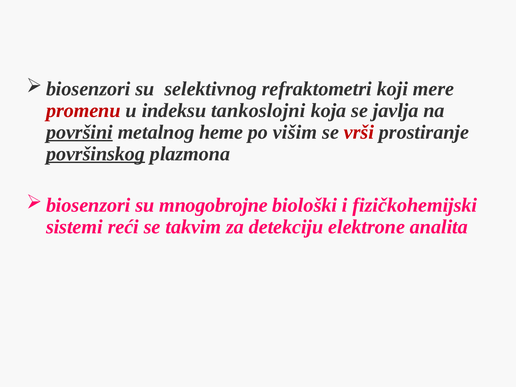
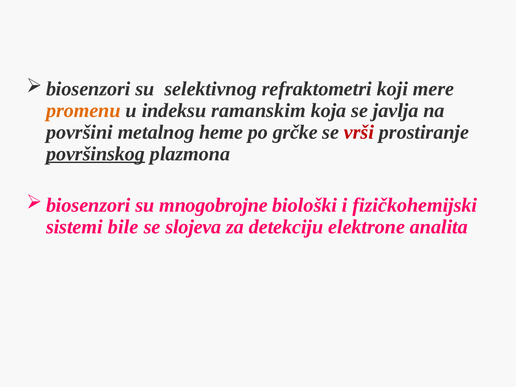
promenu colour: red -> orange
tankoslojni: tankoslojni -> ramanskim
površini underline: present -> none
višim: višim -> grčke
reći: reći -> bile
takvim: takvim -> slojeva
